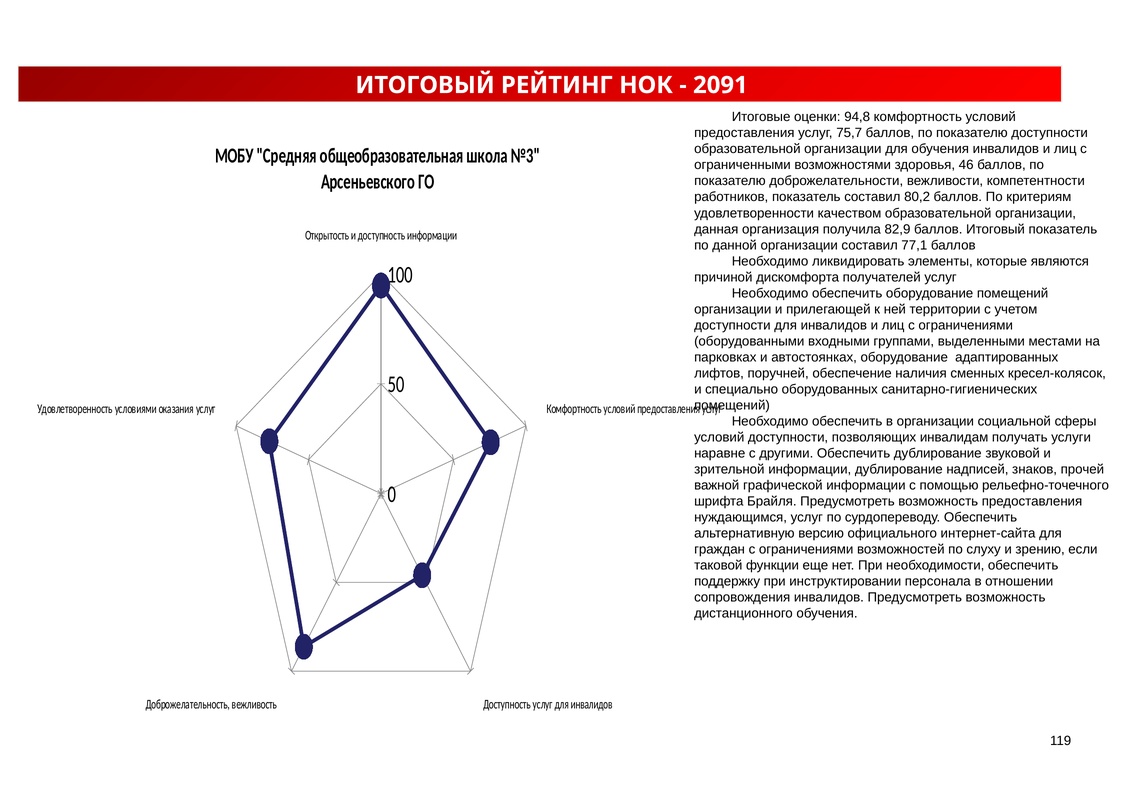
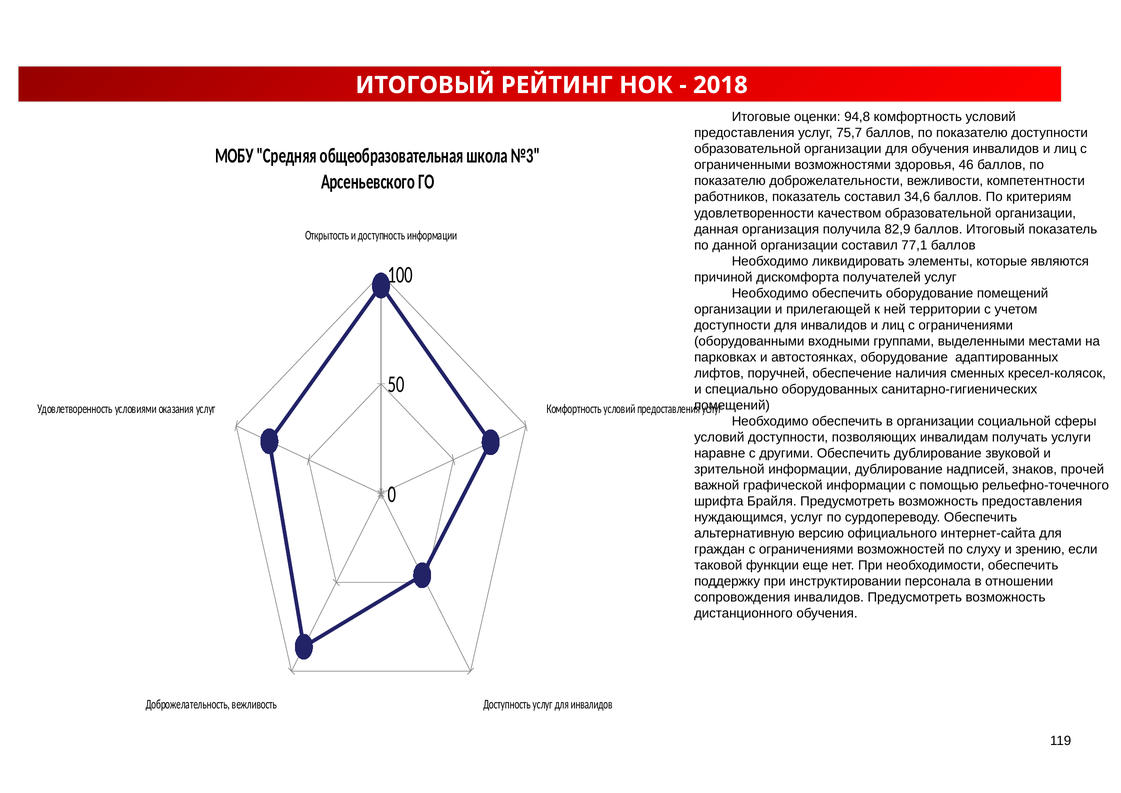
2091: 2091 -> 2018
80,2: 80,2 -> 34,6
